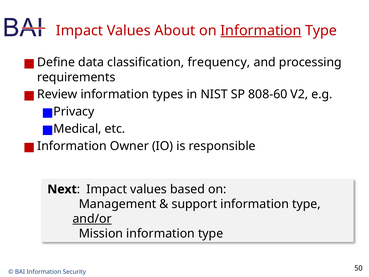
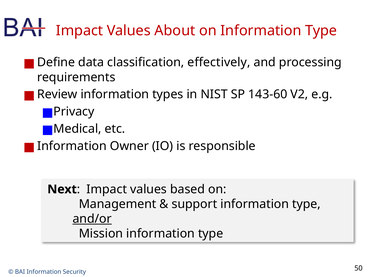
Information at (261, 31) underline: present -> none
frequency: frequency -> effectively
808-60: 808-60 -> 143-60
